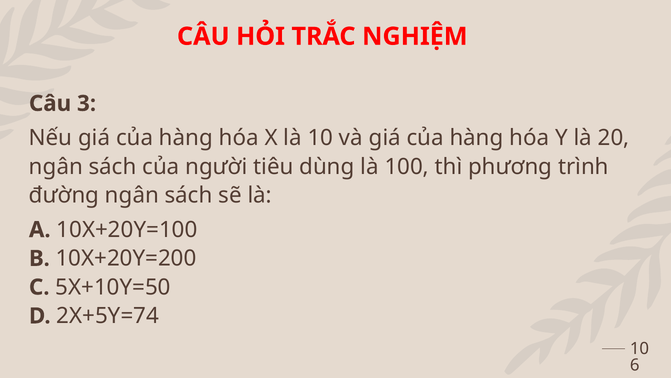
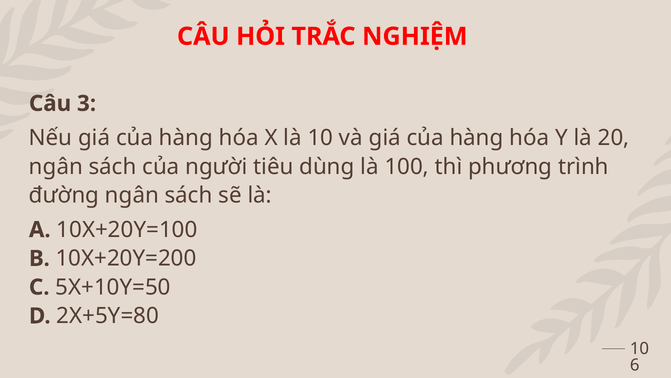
2X+5Y=74: 2X+5Y=74 -> 2X+5Y=80
